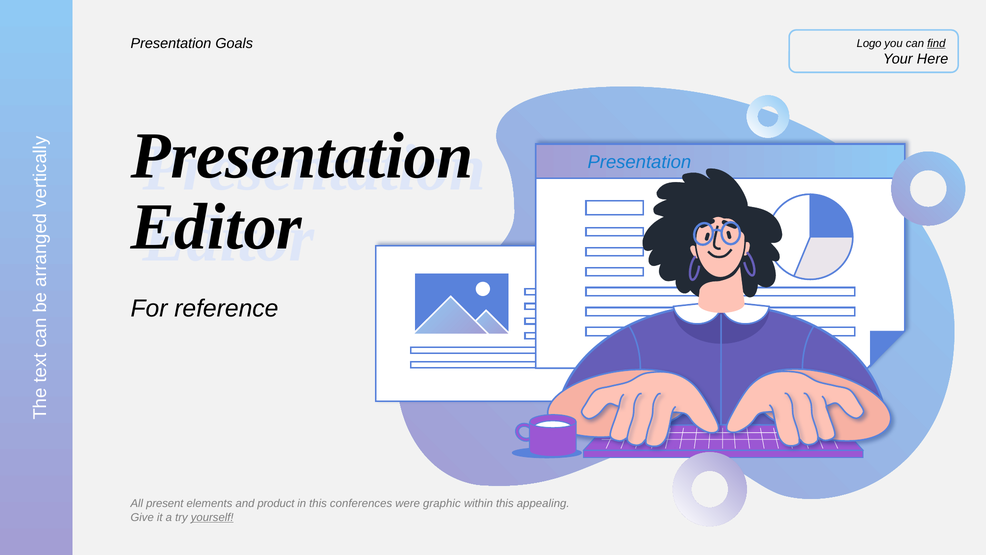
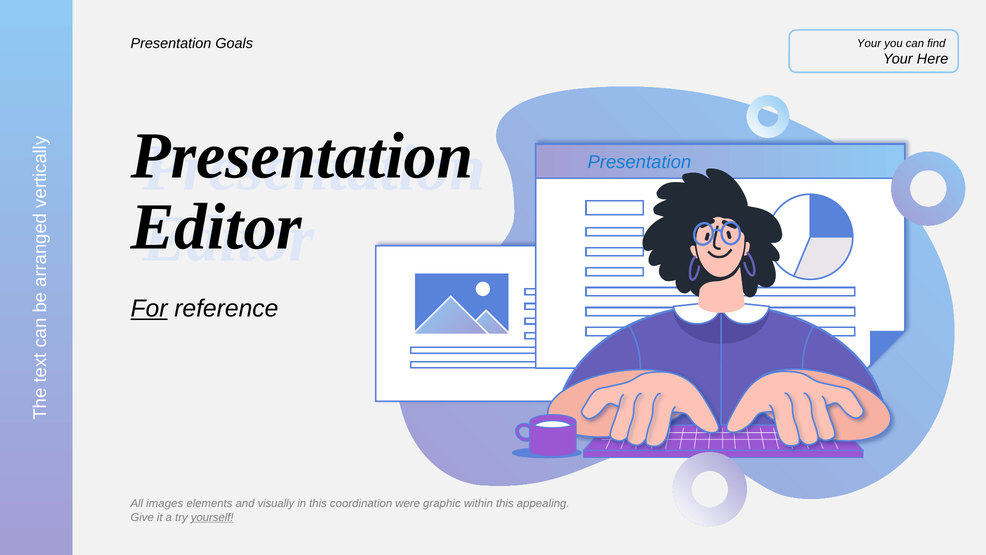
Logo at (869, 43): Logo -> Your
find underline: present -> none
For underline: none -> present
present: present -> images
product: product -> visually
conferences: conferences -> coordination
